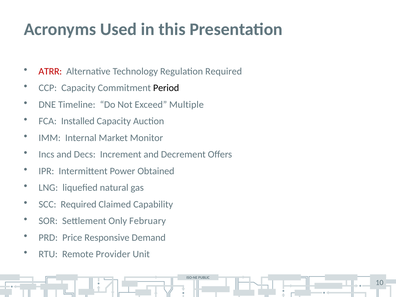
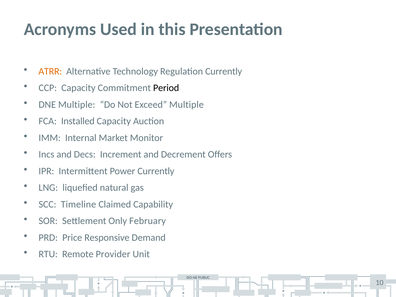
ATRR colour: red -> orange
Regulation Required: Required -> Currently
DNE Timeline: Timeline -> Multiple
Power Obtained: Obtained -> Currently
SCC Required: Required -> Timeline
